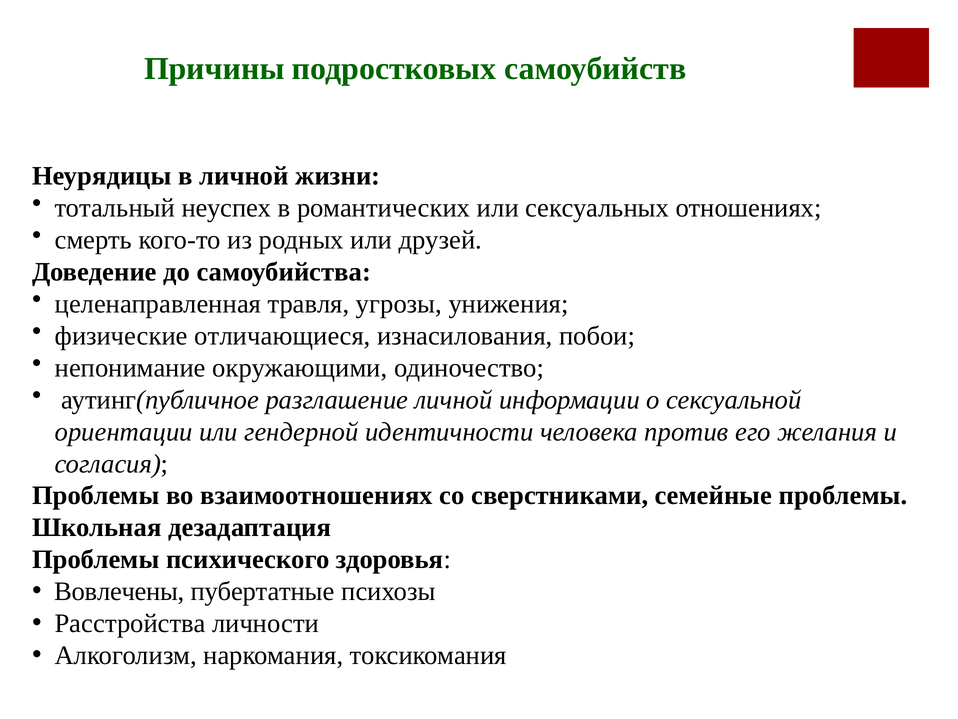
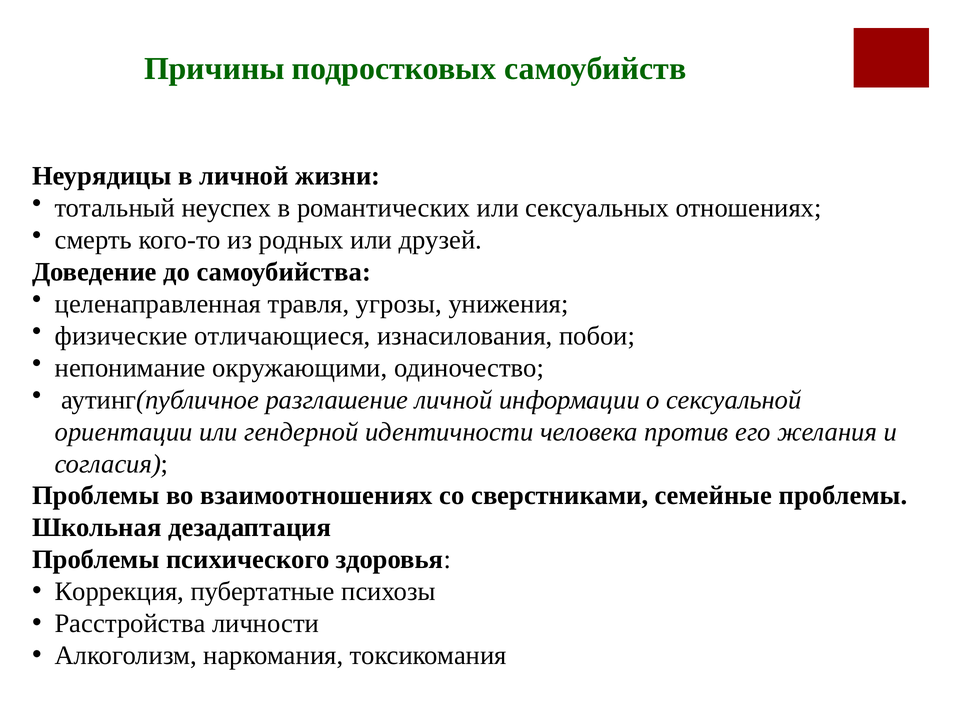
Вовлечены: Вовлечены -> Коррекция
